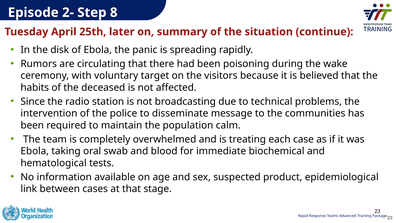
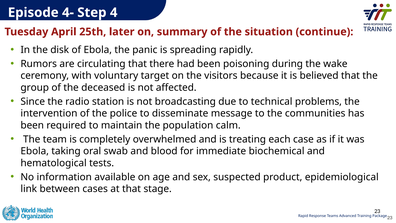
2-: 2- -> 4-
8: 8 -> 4
habits: habits -> group
